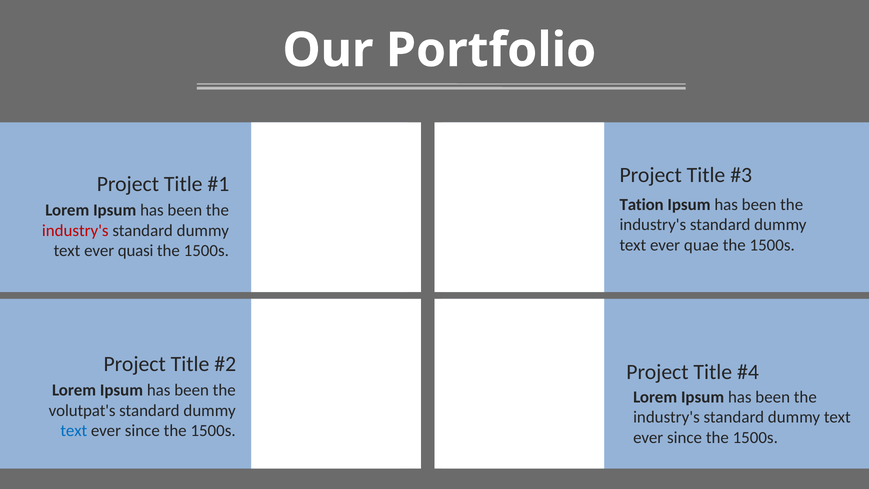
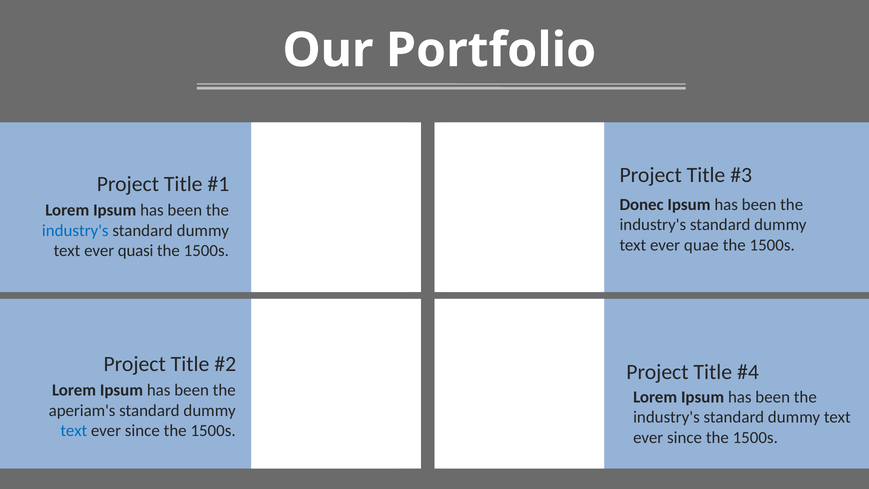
Tation: Tation -> Donec
industry's at (75, 230) colour: red -> blue
volutpat's: volutpat's -> aperiam's
